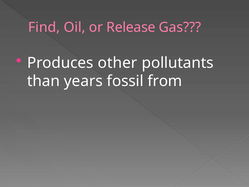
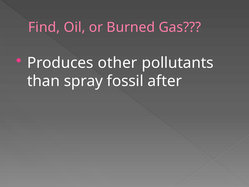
Release: Release -> Burned
years: years -> spray
from: from -> after
